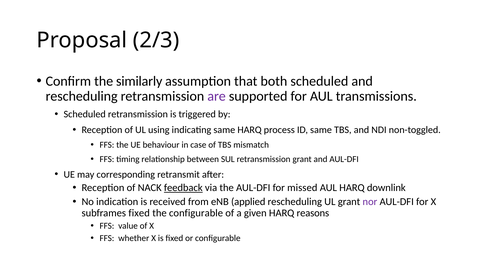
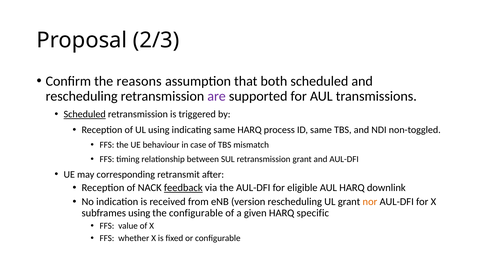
similarly: similarly -> reasons
Scheduled at (85, 114) underline: none -> present
missed: missed -> eligible
applied: applied -> version
nor colour: purple -> orange
subframes fixed: fixed -> using
reasons: reasons -> specific
